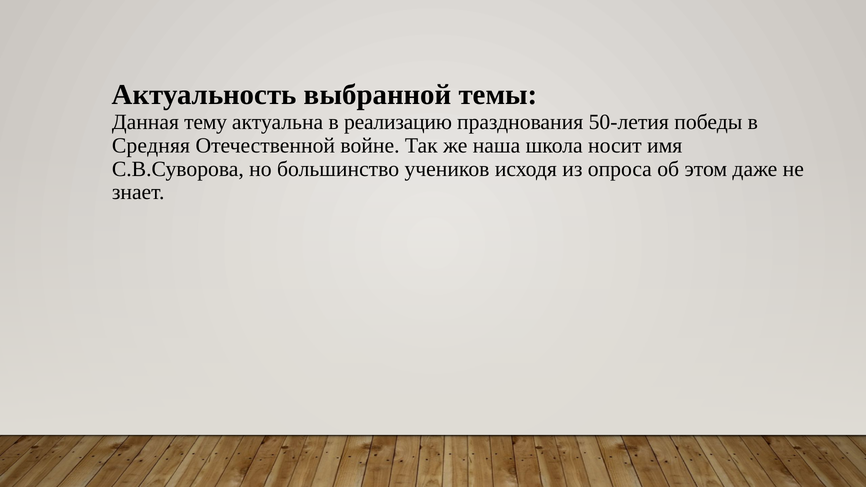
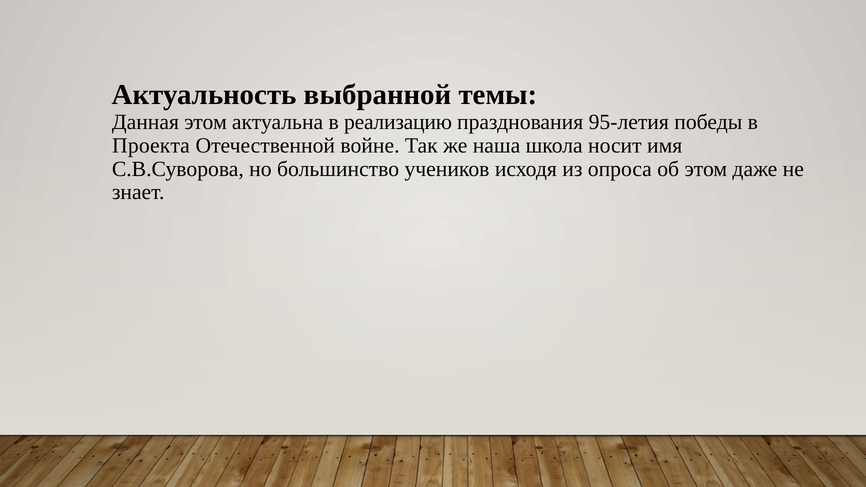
Данная тему: тему -> этом
50-летия: 50-летия -> 95-летия
Средняя: Средняя -> Проекта
